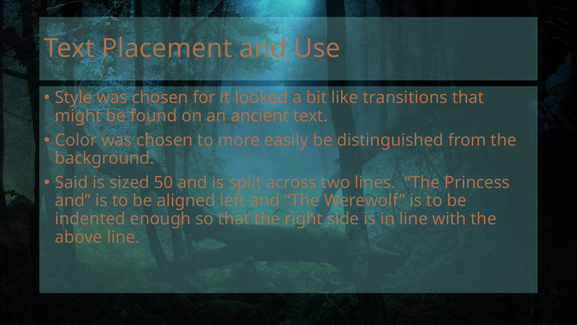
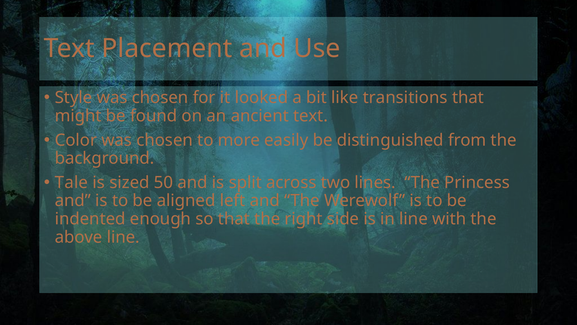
Said: Said -> Tale
